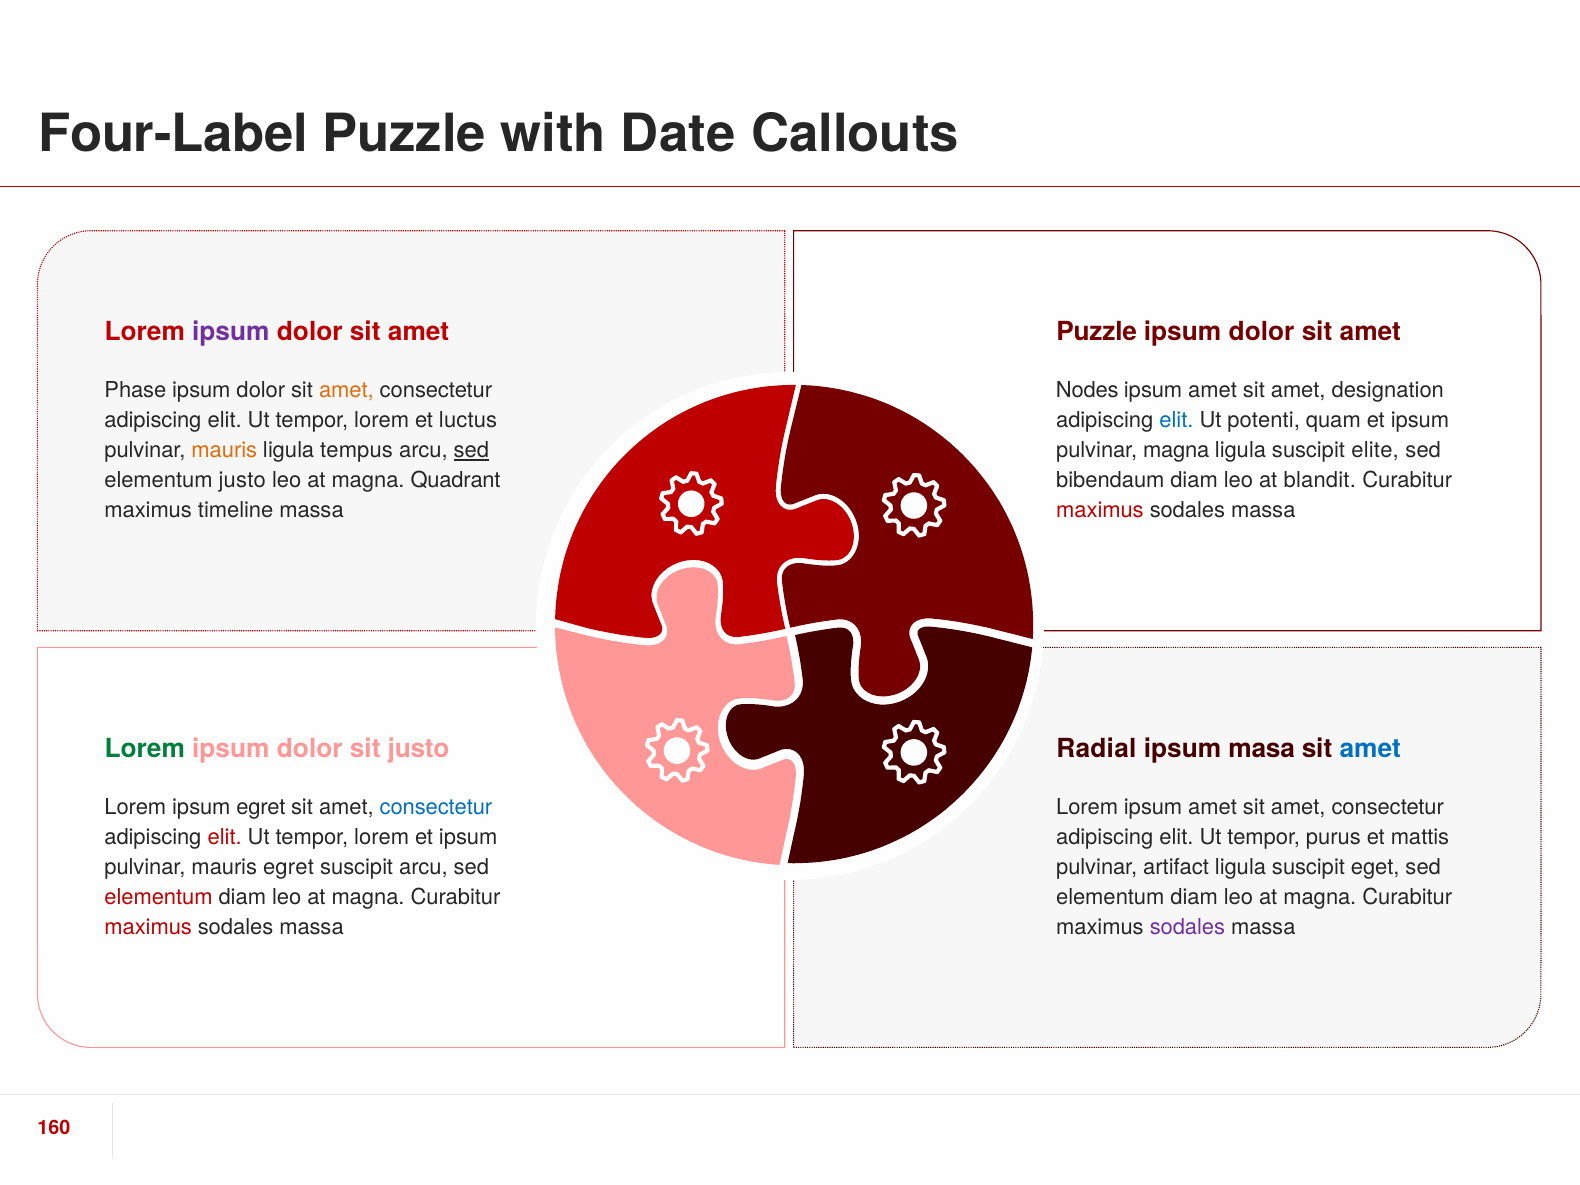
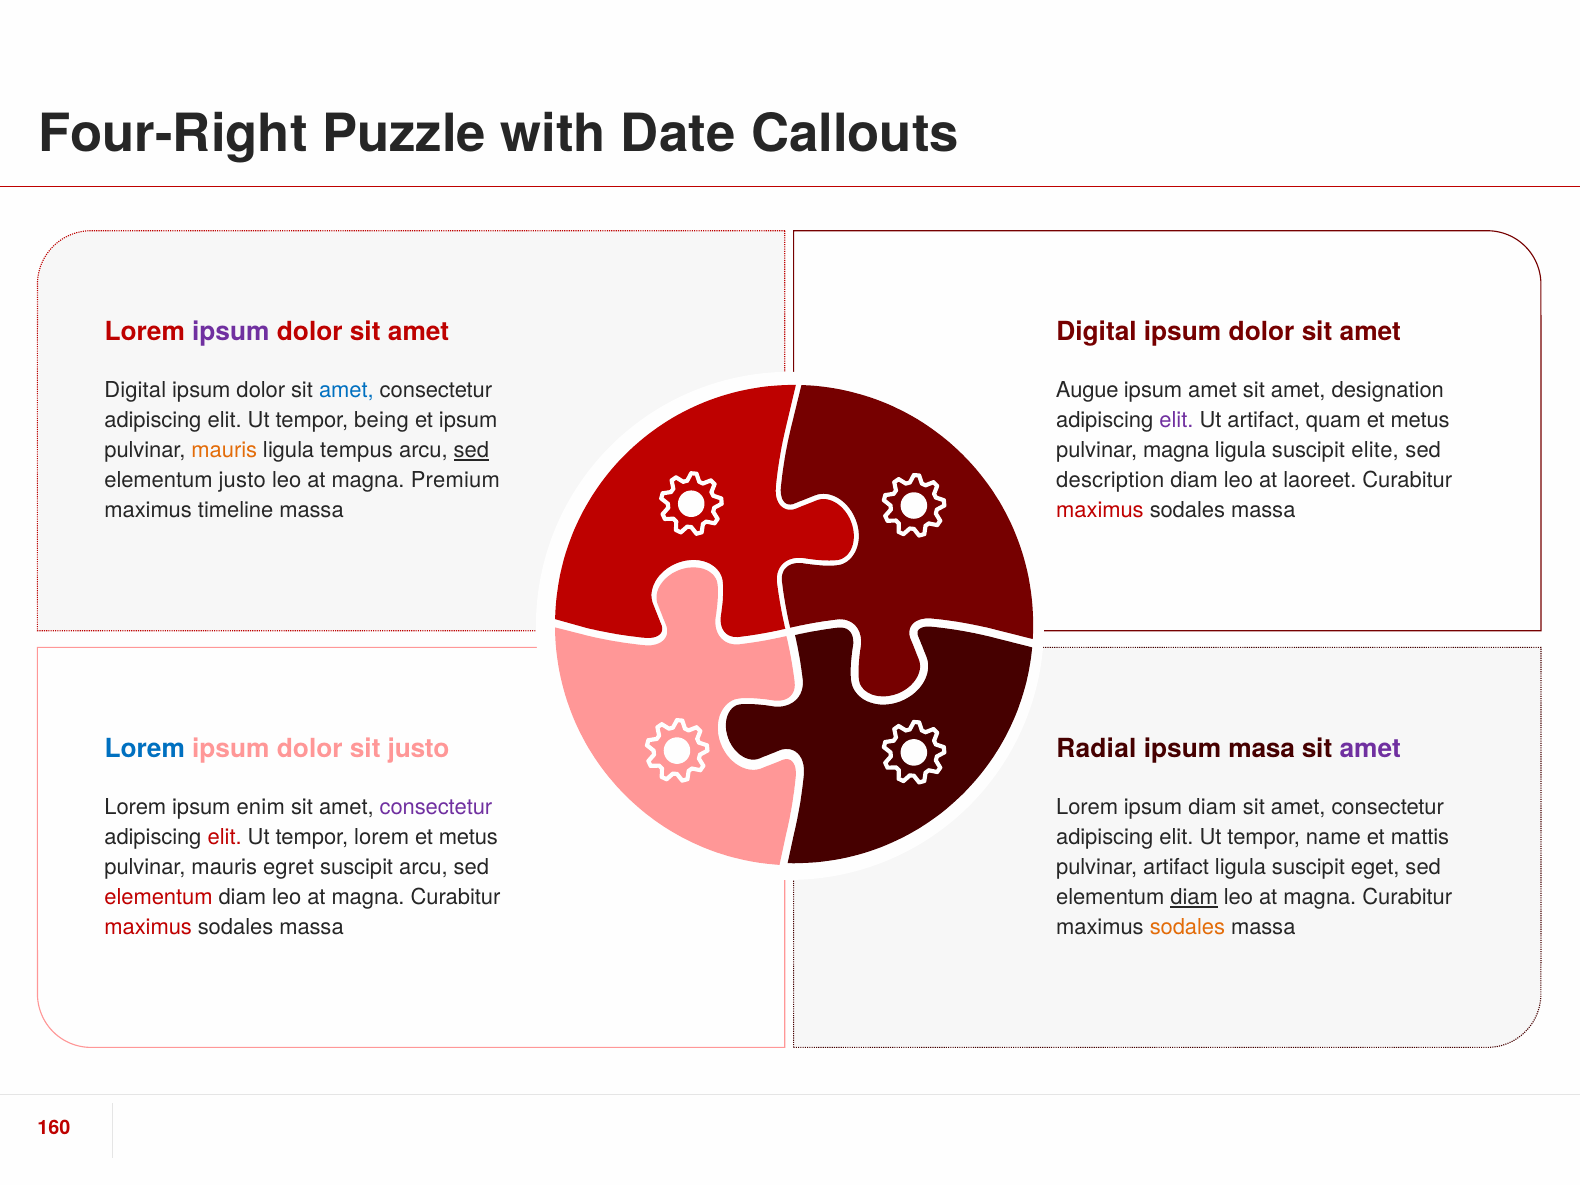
Four-Label: Four-Label -> Four-Right
Puzzle at (1097, 332): Puzzle -> Digital
Phase at (135, 390): Phase -> Digital
amet at (346, 390) colour: orange -> blue
Nodes: Nodes -> Augue
lorem at (382, 421): lorem -> being
et luctus: luctus -> ipsum
elit at (1176, 421) colour: blue -> purple
Ut potenti: potenti -> artifact
quam et ipsum: ipsum -> metus
Quadrant: Quadrant -> Premium
bibendaum: bibendaum -> description
blandit: blandit -> laoreet
Lorem at (145, 749) colour: green -> blue
amet at (1370, 749) colour: blue -> purple
ipsum egret: egret -> enim
consectetur at (436, 807) colour: blue -> purple
Lorem ipsum amet: amet -> diam
ipsum at (468, 837): ipsum -> metus
purus: purus -> name
diam at (1194, 897) underline: none -> present
sodales at (1187, 928) colour: purple -> orange
